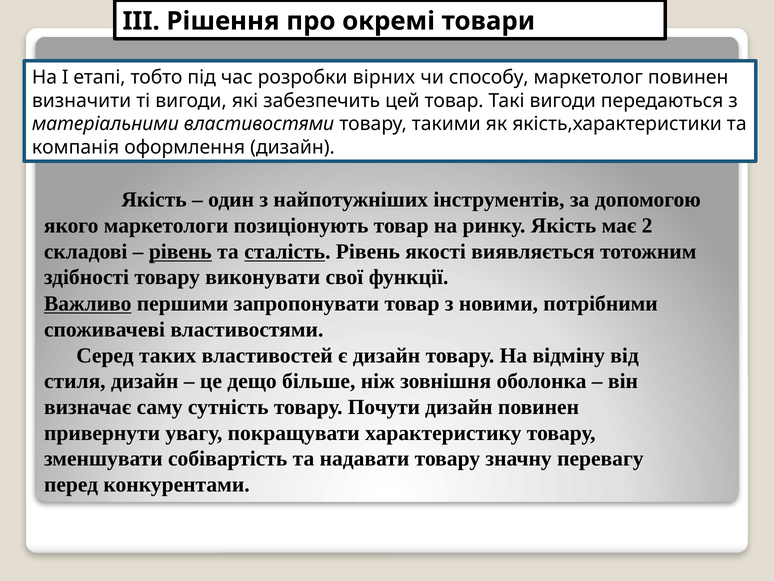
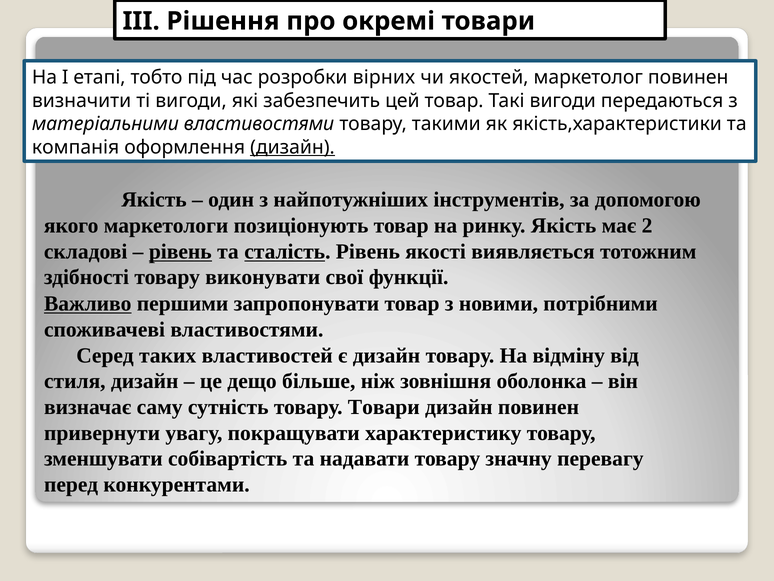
способу: способу -> якостей
дизайн at (292, 147) underline: none -> present
товару Почути: Почути -> Товари
